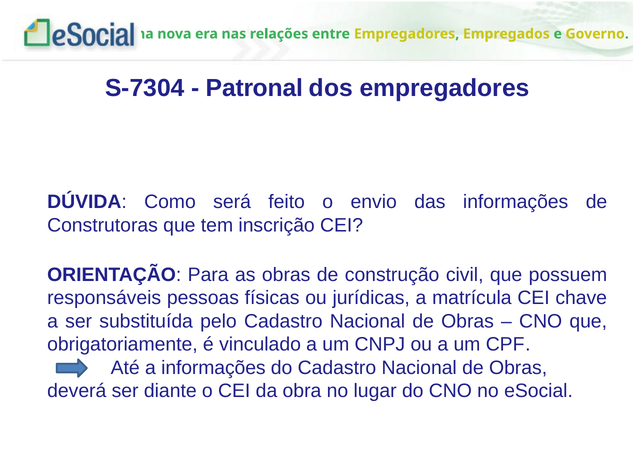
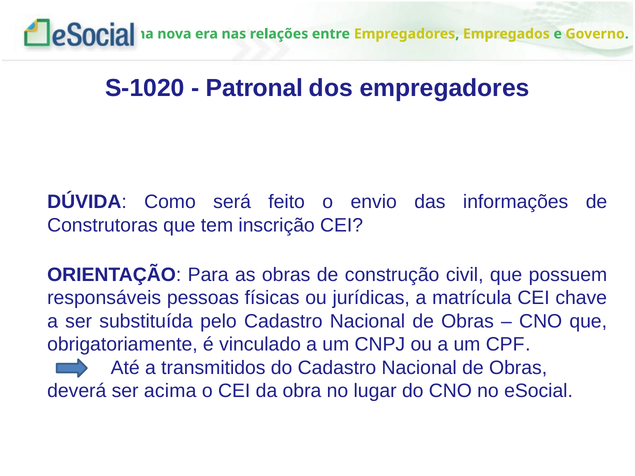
S-7304: S-7304 -> S-1020
a informações: informações -> transmitidos
diante: diante -> acima
